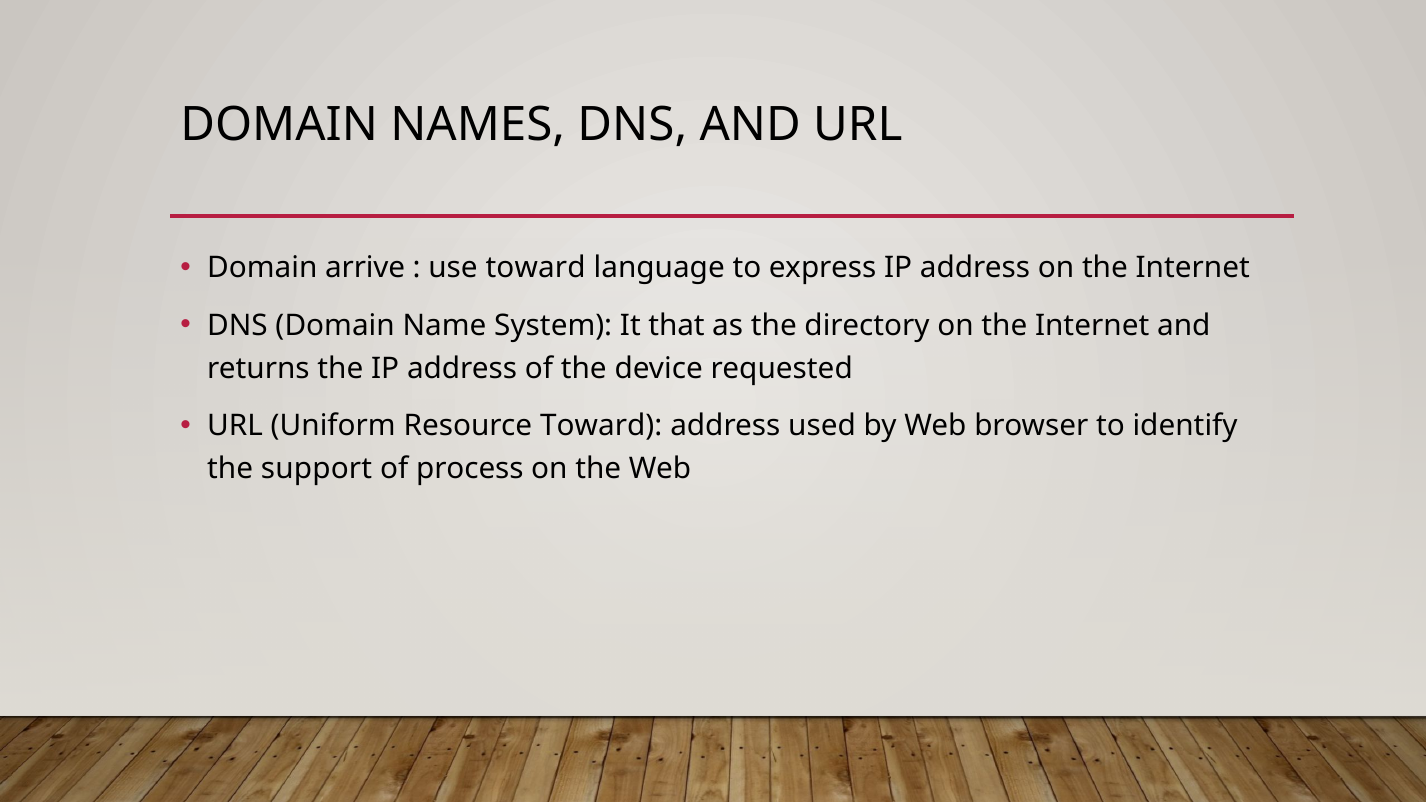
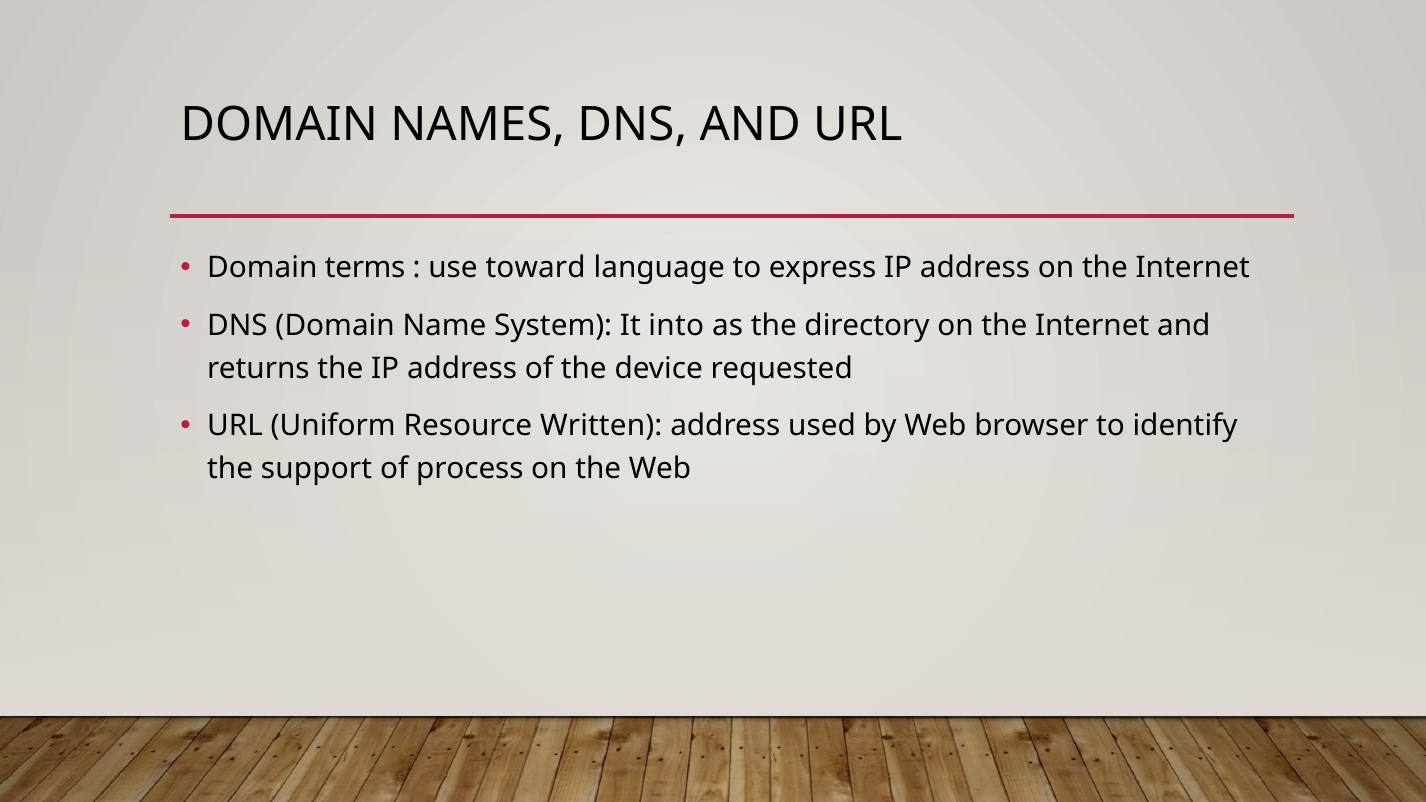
arrive: arrive -> terms
that: that -> into
Resource Toward: Toward -> Written
